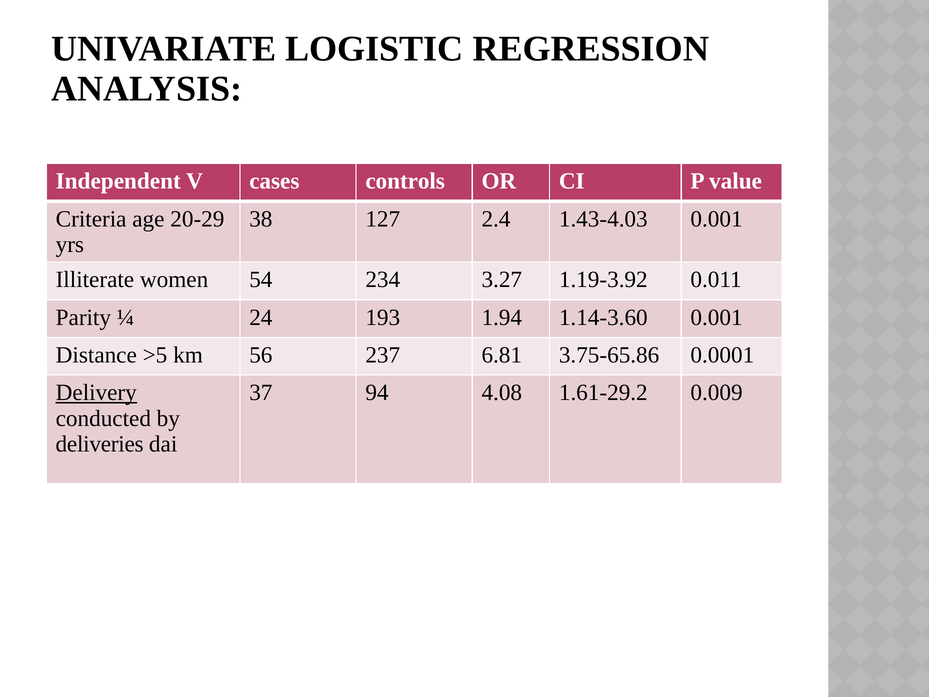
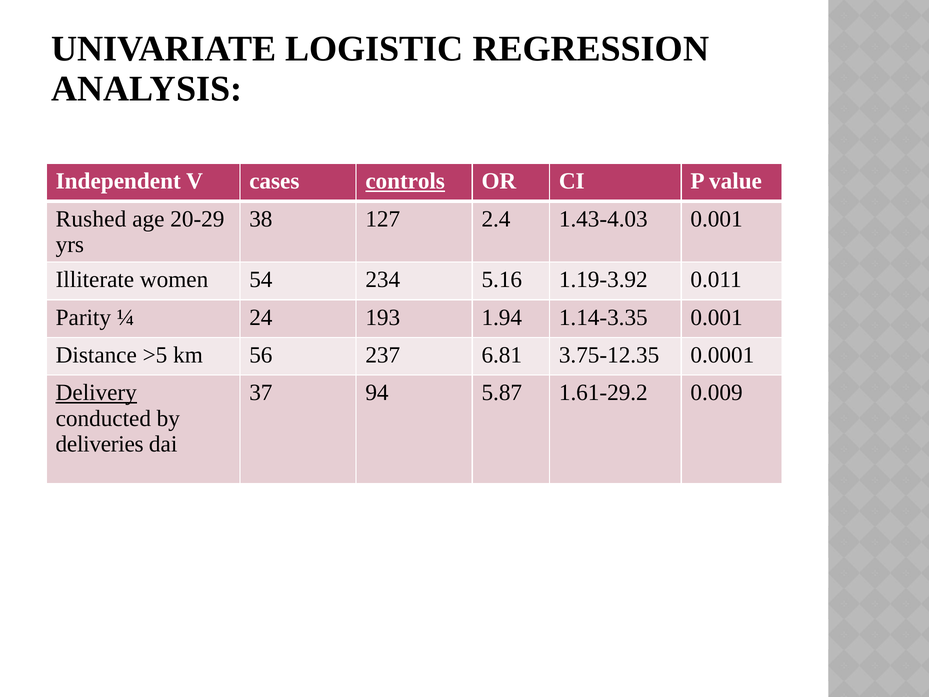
controls underline: none -> present
Criteria: Criteria -> Rushed
3.27: 3.27 -> 5.16
1.14-3.60: 1.14-3.60 -> 1.14-3.35
3.75-65.86: 3.75-65.86 -> 3.75-12.35
4.08: 4.08 -> 5.87
